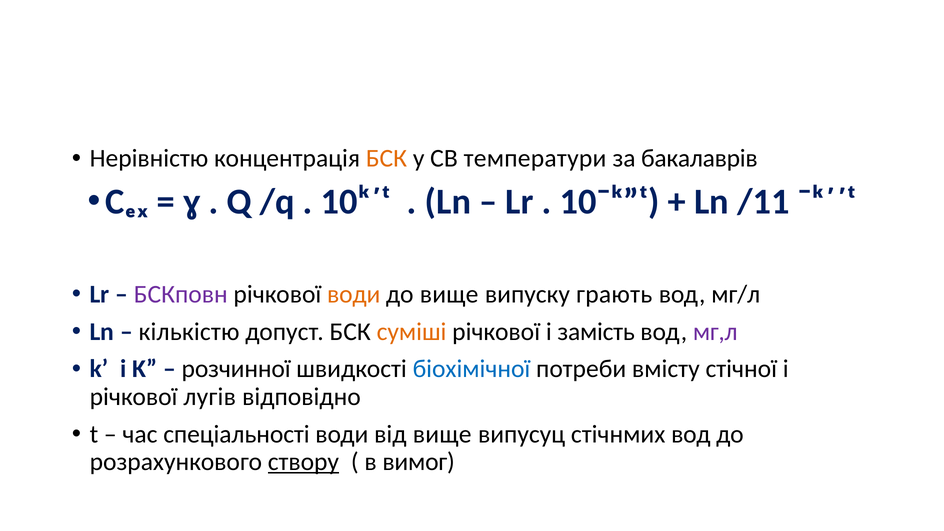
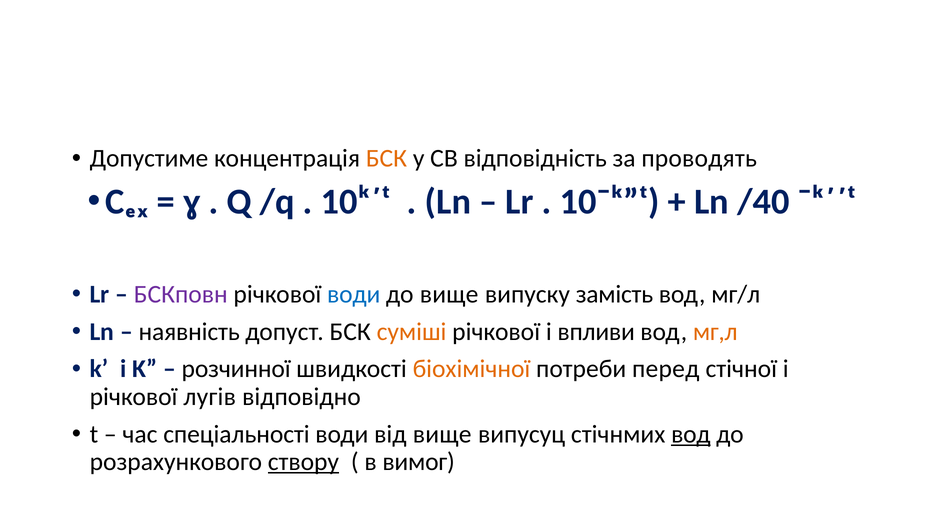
Нерівністю: Нерівністю -> Допустиме
температури: температури -> відповідність
бакалаврів: бакалаврів -> проводять
/11: /11 -> /40
води at (354, 294) colour: orange -> blue
грають: грають -> замість
кількістю: кількістю -> наявність
замість: замість -> впливи
мг,л colour: purple -> orange
біохімічної colour: blue -> orange
вмісту: вмісту -> перед
вод at (691, 434) underline: none -> present
